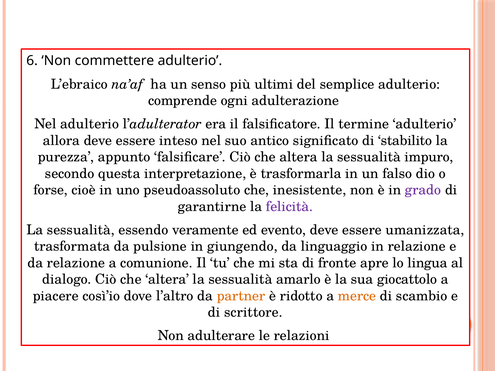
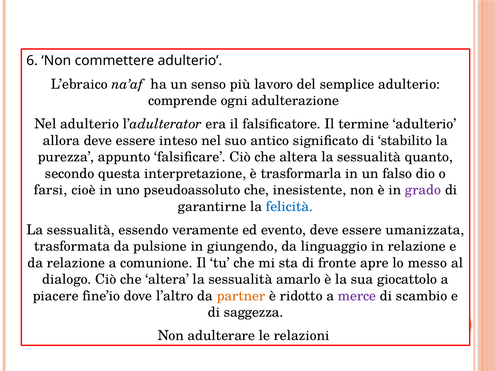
ultimi: ultimi -> lavoro
impuro: impuro -> quanto
forse: forse -> farsi
felicità colour: purple -> blue
lingua: lingua -> messo
così’io: così’io -> fine’io
merce colour: orange -> purple
scrittore: scrittore -> saggezza
